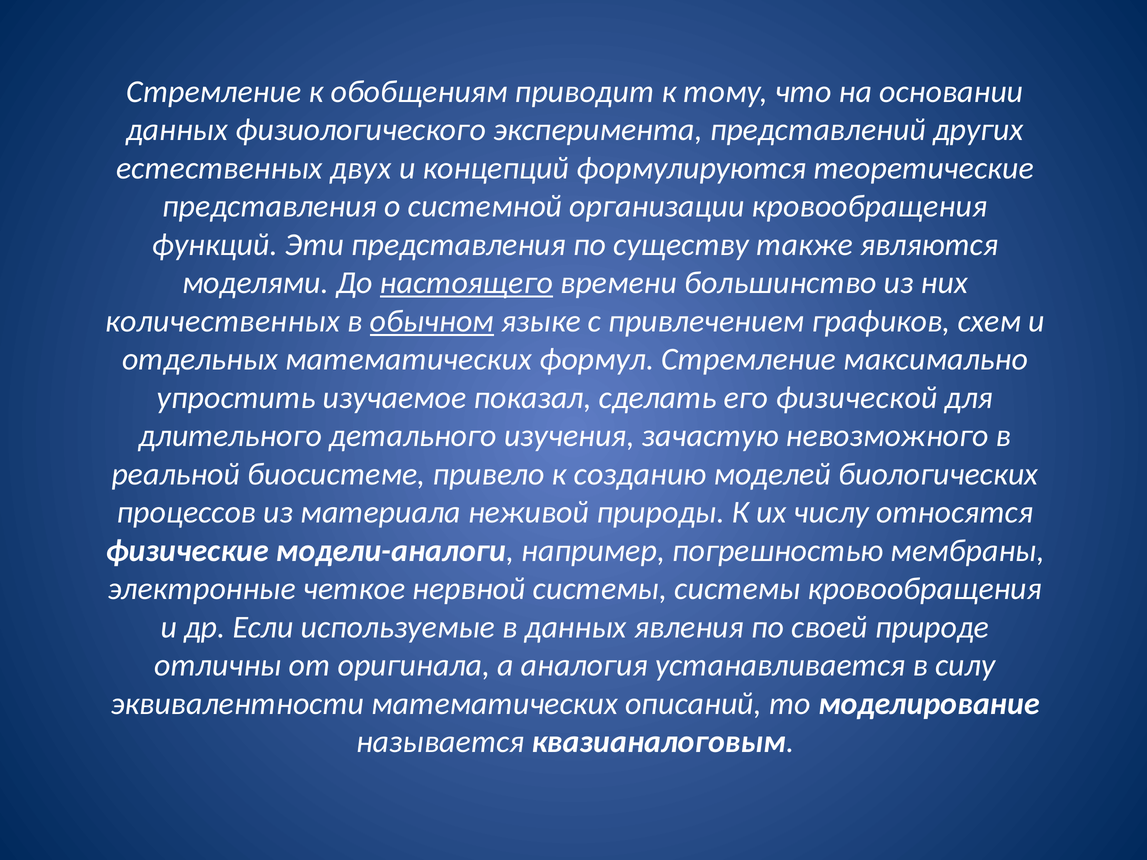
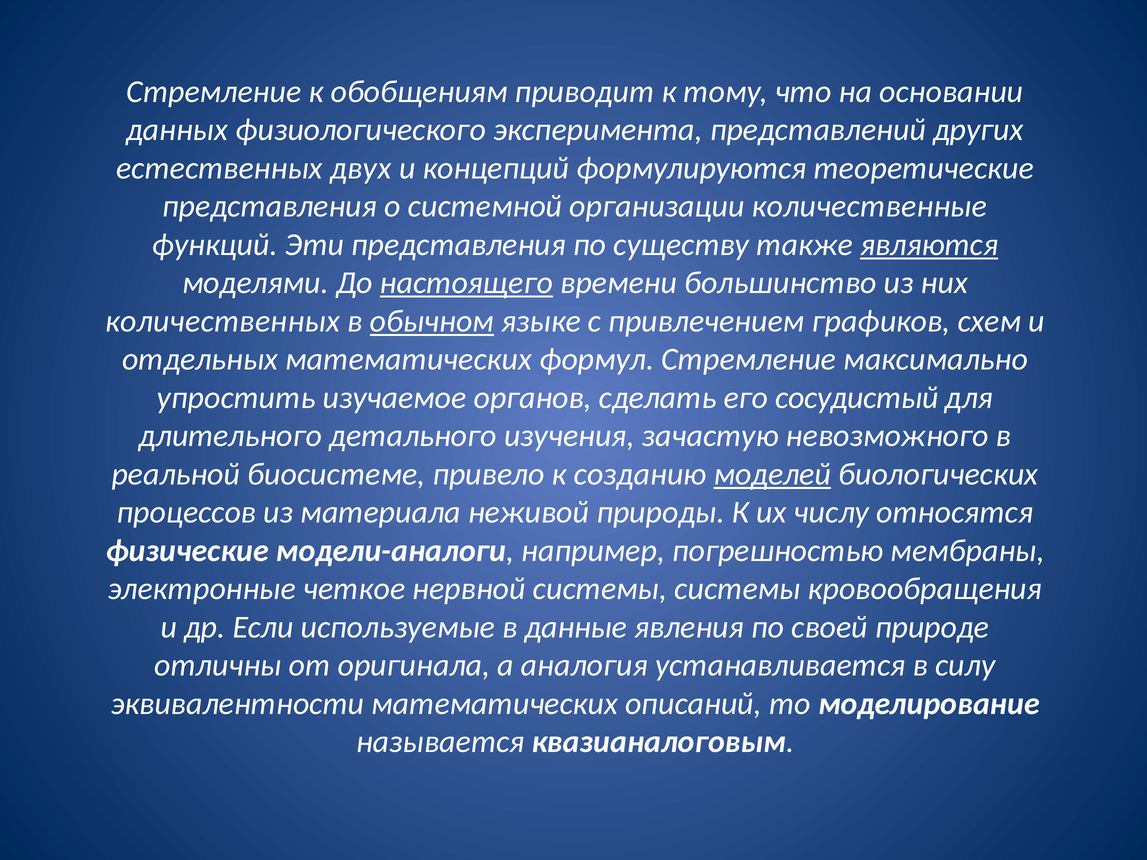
организации кровообращения: кровообращения -> количественные
являются underline: none -> present
показал: показал -> органов
физической: физической -> сосудистый
моделей underline: none -> present
в данных: данных -> данные
